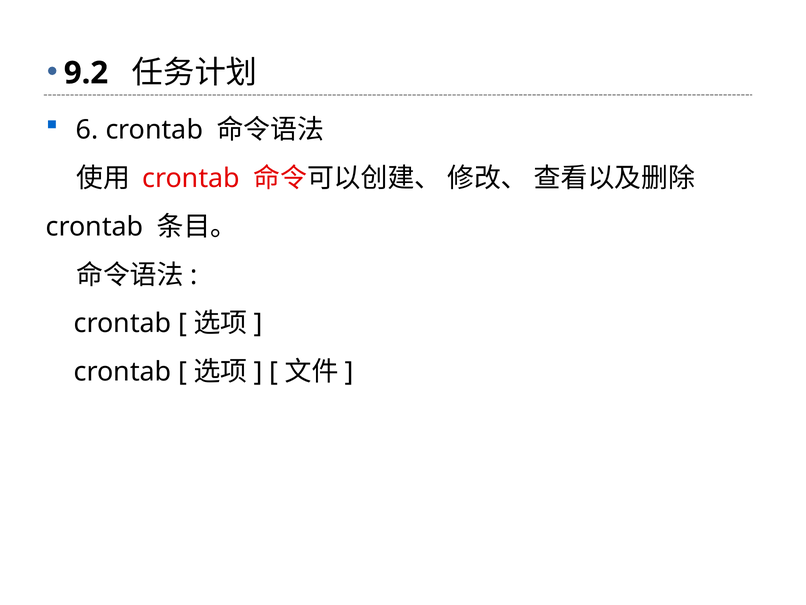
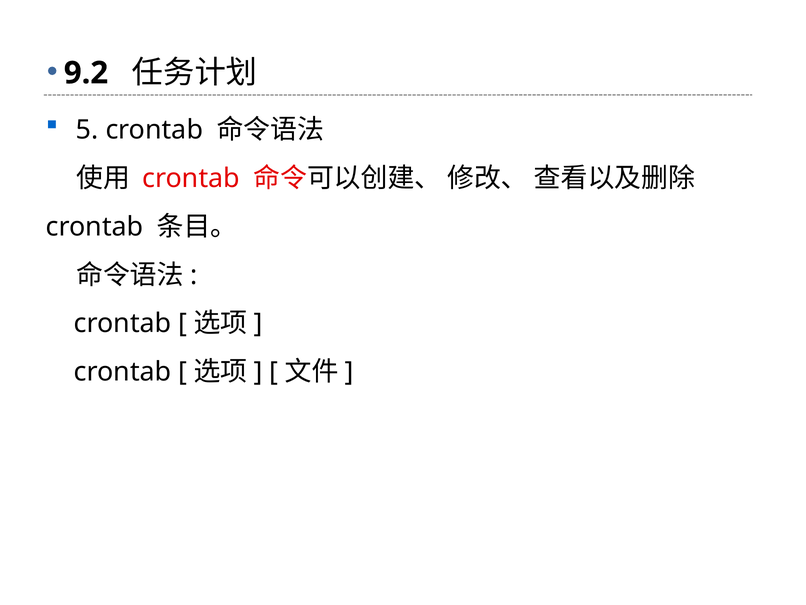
6: 6 -> 5
